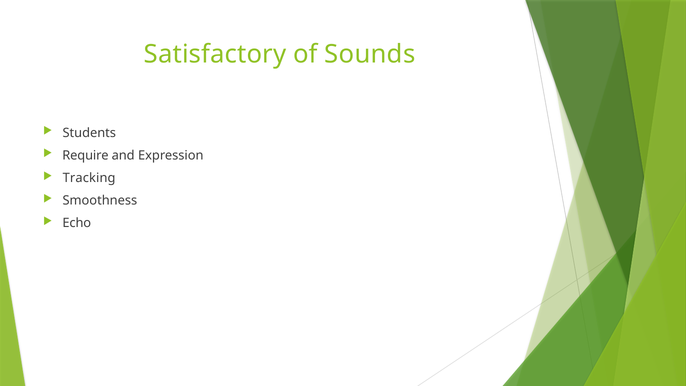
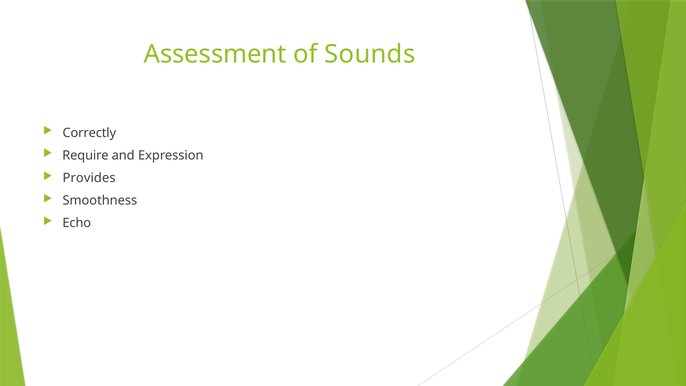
Satisfactory: Satisfactory -> Assessment
Students: Students -> Correctly
Tracking: Tracking -> Provides
